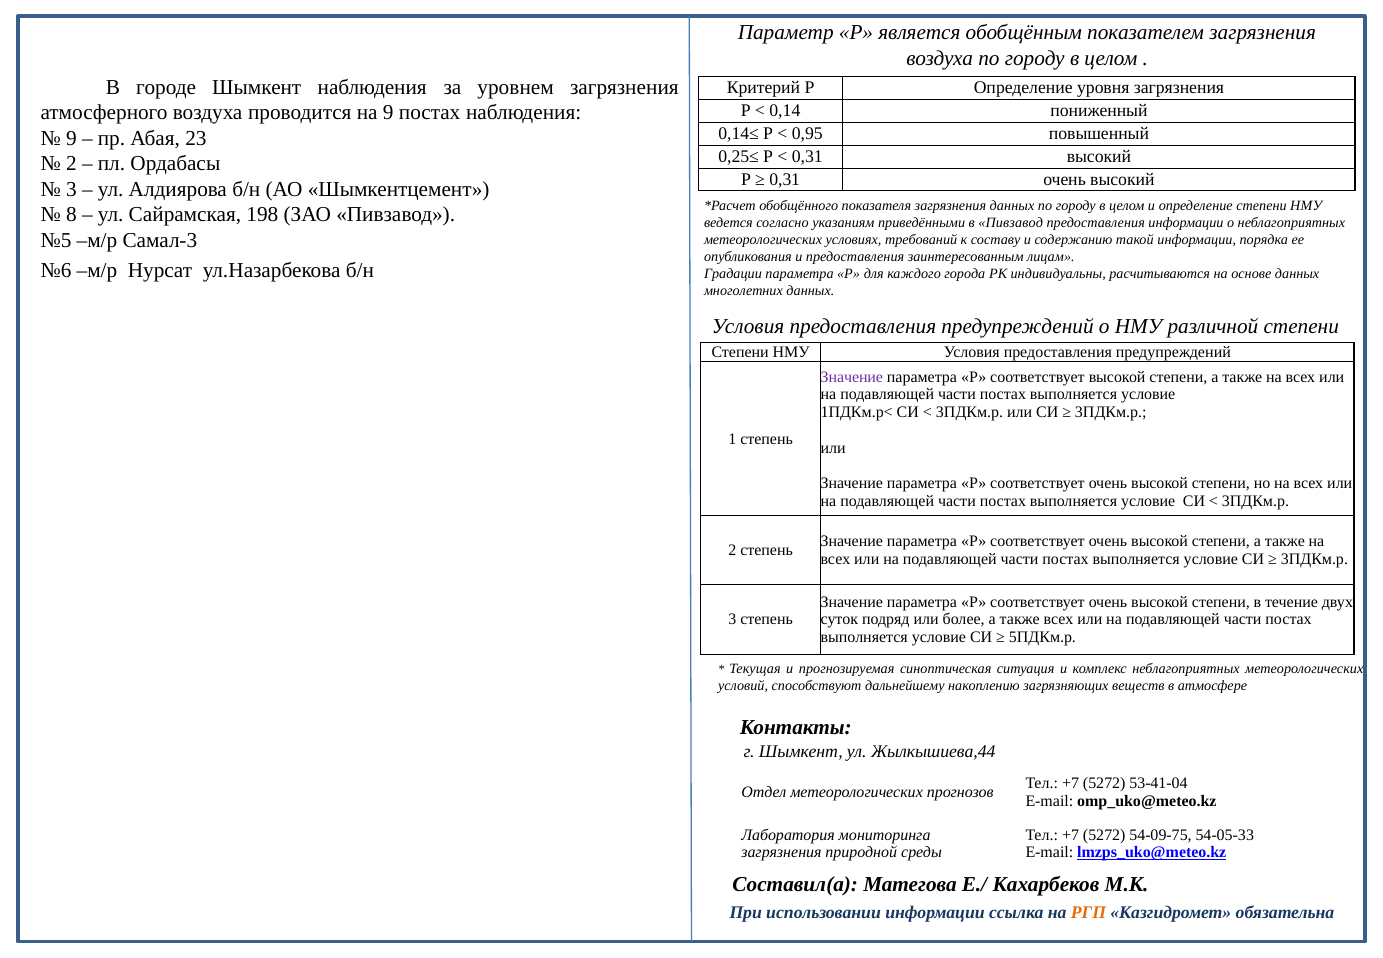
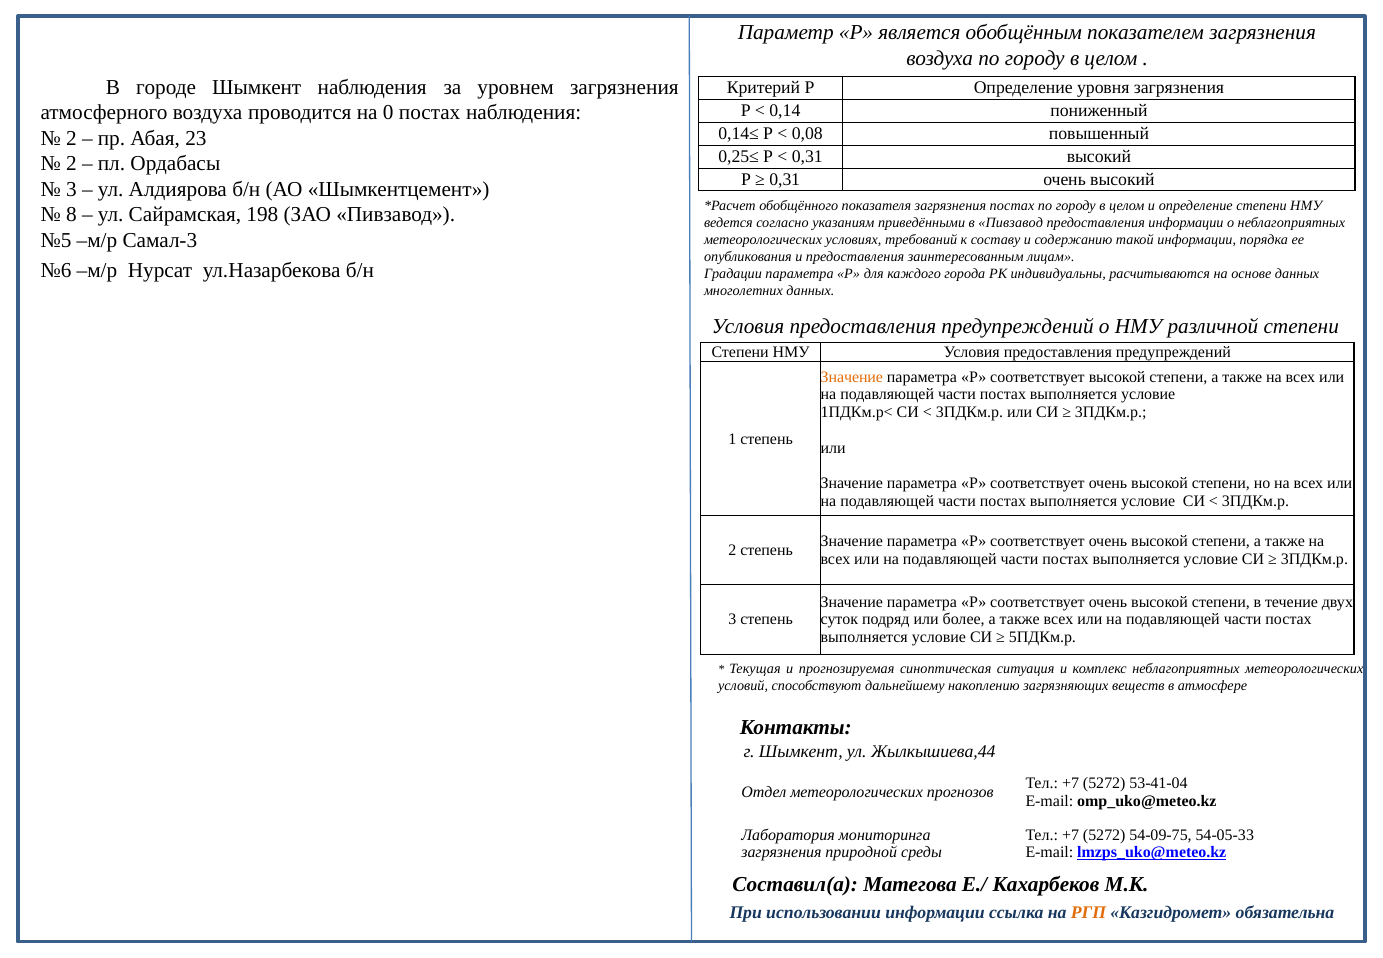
на 9: 9 -> 0
0,95: 0,95 -> 0,08
9 at (71, 138): 9 -> 2
загрязнения данных: данных -> постах
Значение at (852, 377) colour: purple -> orange
